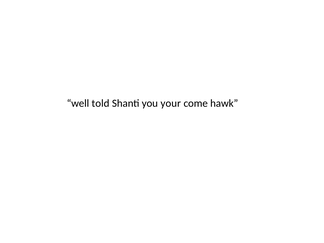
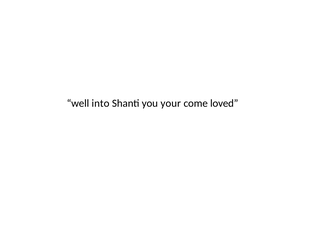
told: told -> into
hawk: hawk -> loved
